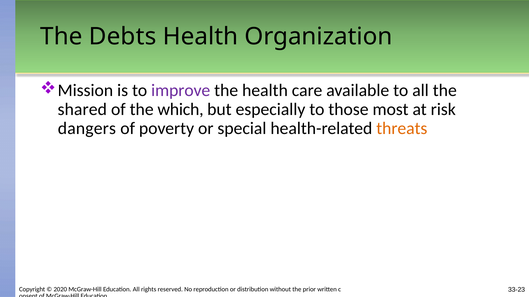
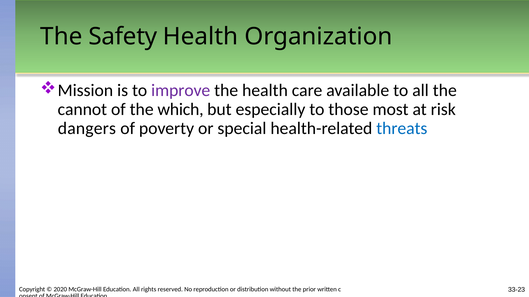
Debts: Debts -> Safety
shared: shared -> cannot
threats colour: orange -> blue
